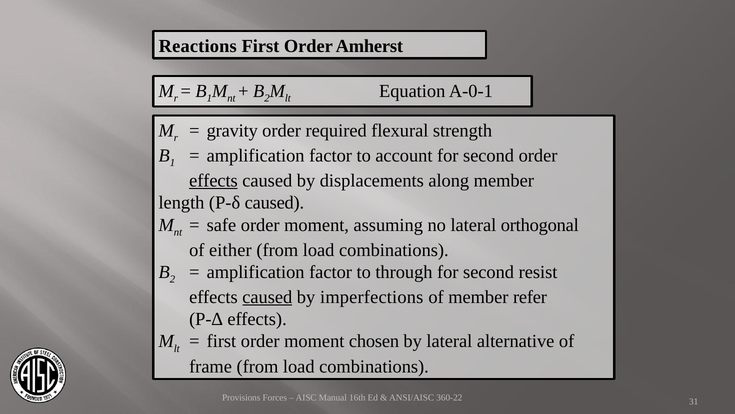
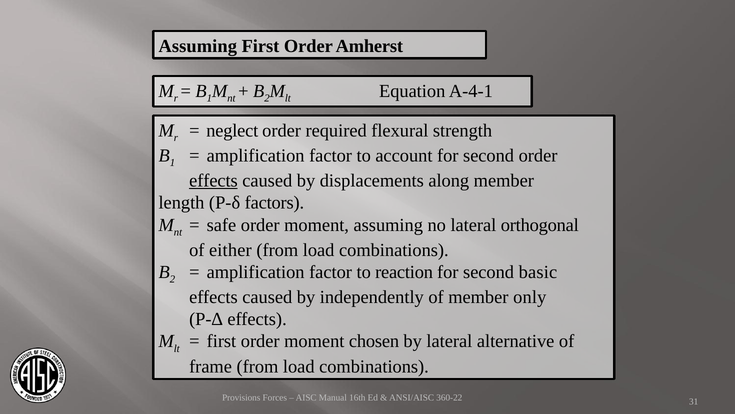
Reactions at (198, 46): Reactions -> Assuming
A-0-1: A-0-1 -> A-4-1
gravity: gravity -> neglect
P-δ caused: caused -> factors
through: through -> reaction
resist: resist -> basic
caused at (267, 297) underline: present -> none
imperfections: imperfections -> independently
refer: refer -> only
